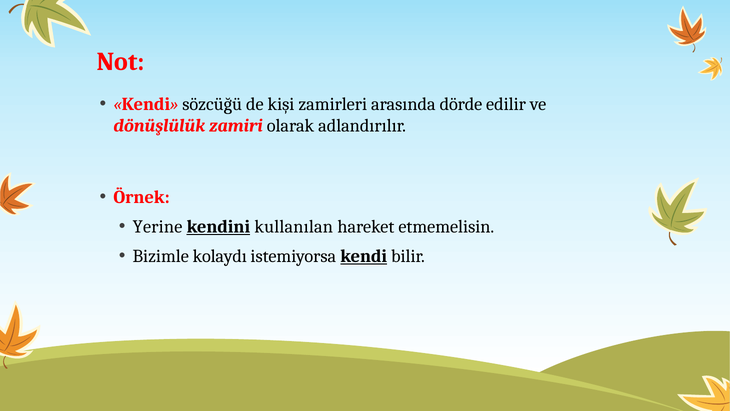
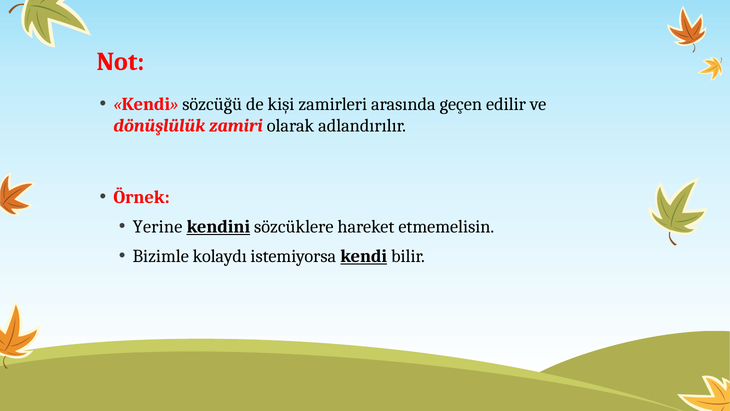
dörde: dörde -> geçen
kullanılan: kullanılan -> sözcüklere
